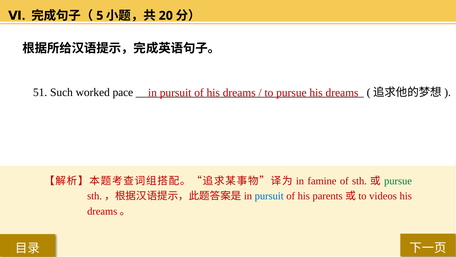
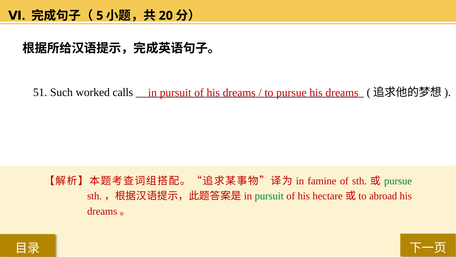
pace: pace -> calls
pursuit at (269, 196) colour: blue -> green
parents: parents -> hectare
videos: videos -> abroad
